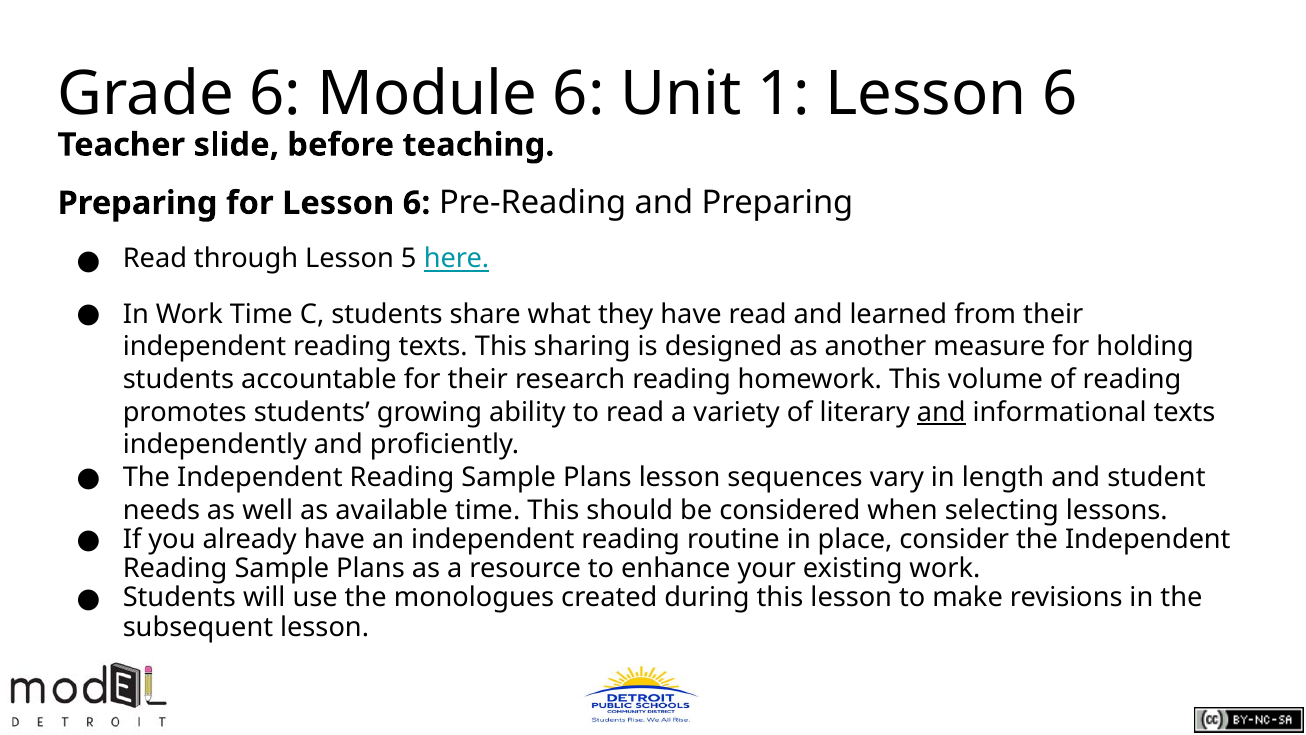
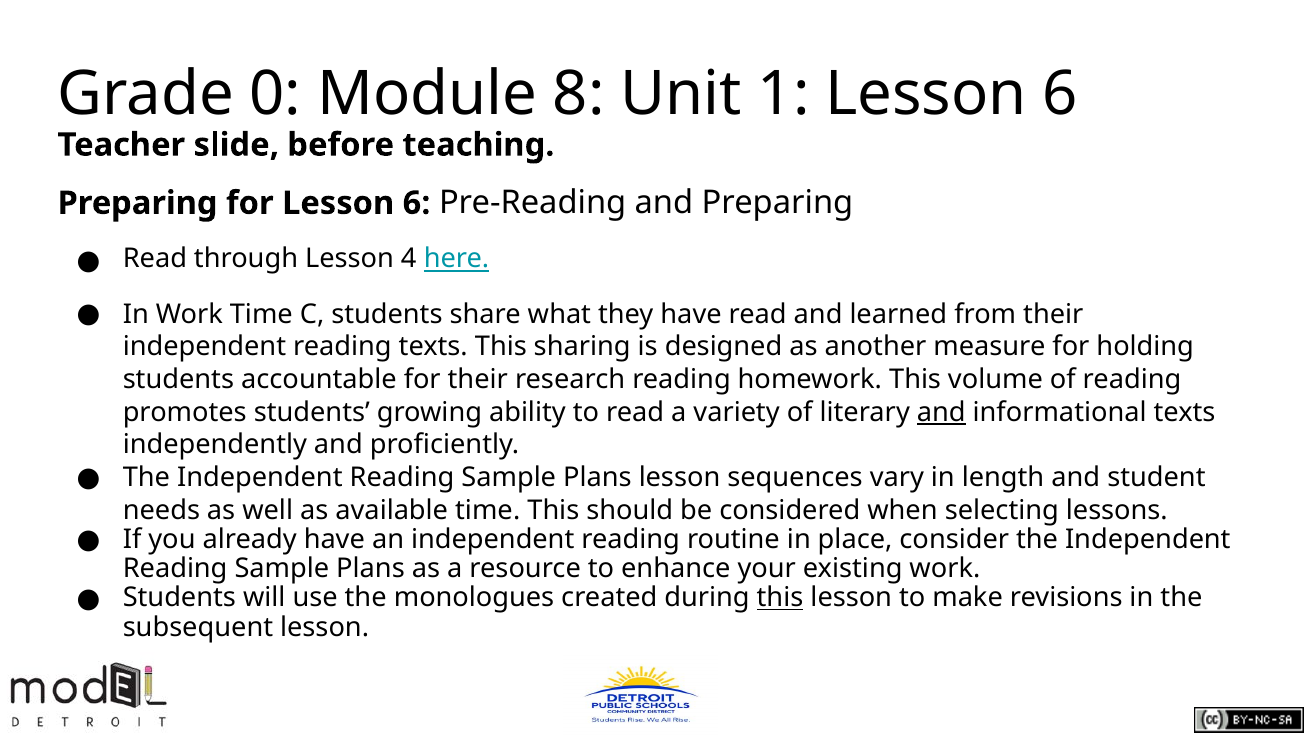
Grade 6: 6 -> 0
Module 6: 6 -> 8
5: 5 -> 4
this at (780, 598) underline: none -> present
